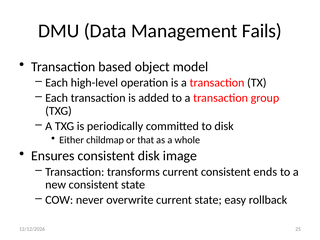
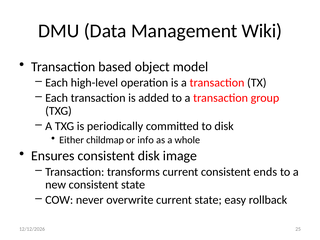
Fails: Fails -> Wiki
that: that -> info
